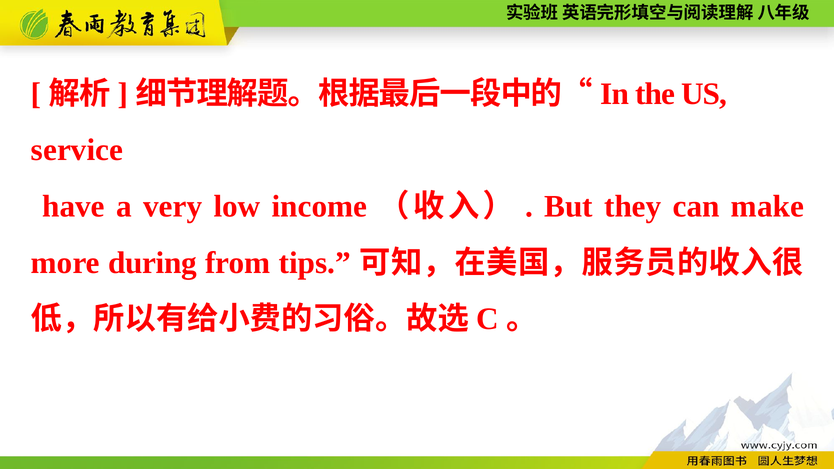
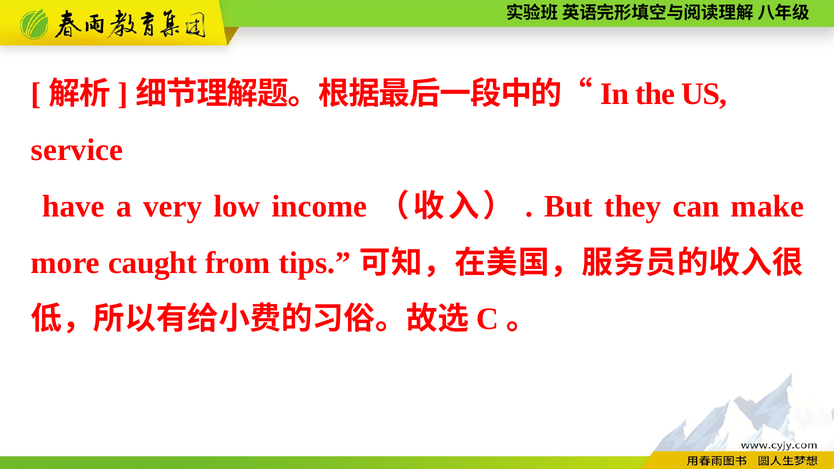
during: during -> caught
